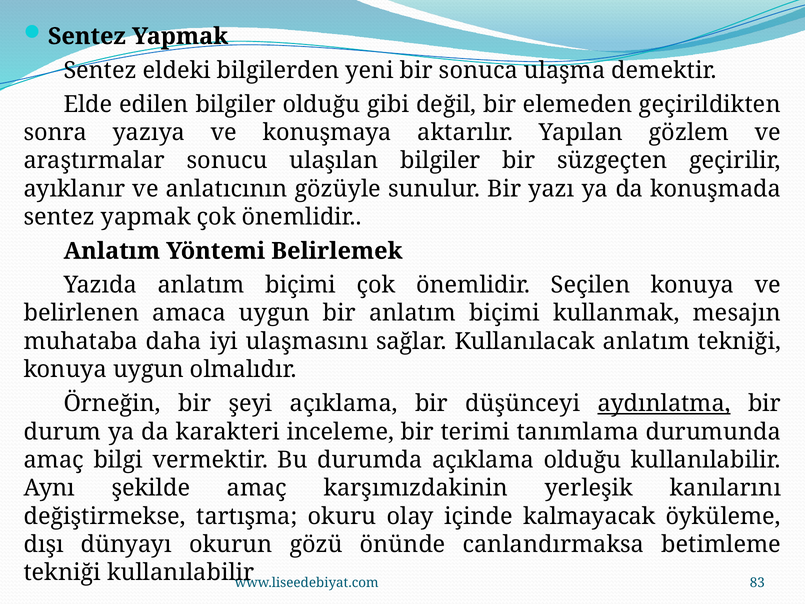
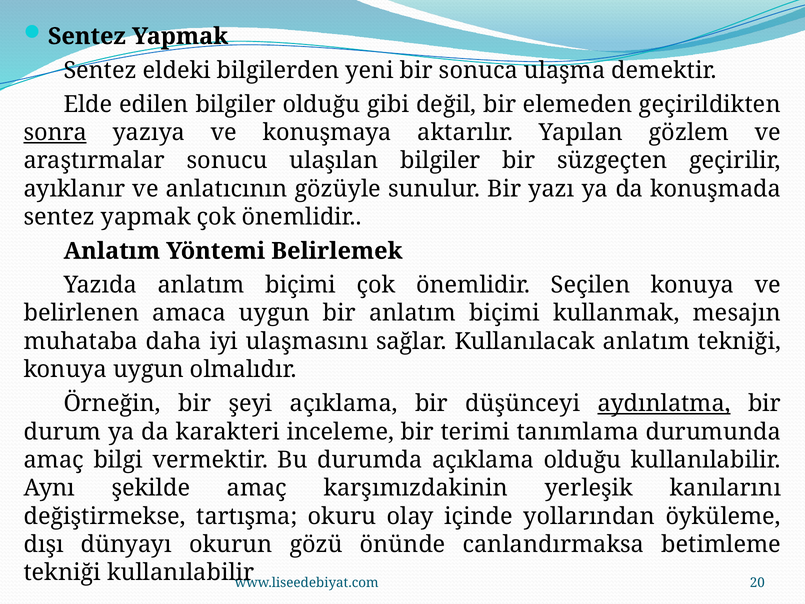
sonra underline: none -> present
kalmayacak: kalmayacak -> yollarından
83: 83 -> 20
